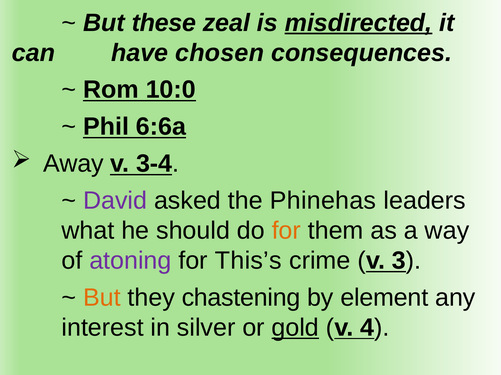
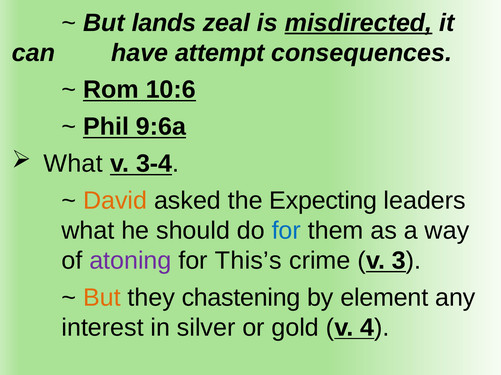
these: these -> lands
chosen: chosen -> attempt
10:0: 10:0 -> 10:6
6:6a: 6:6a -> 9:6a
Away at (73, 164): Away -> What
David colour: purple -> orange
Phinehas: Phinehas -> Expecting
for at (286, 231) colour: orange -> blue
gold underline: present -> none
